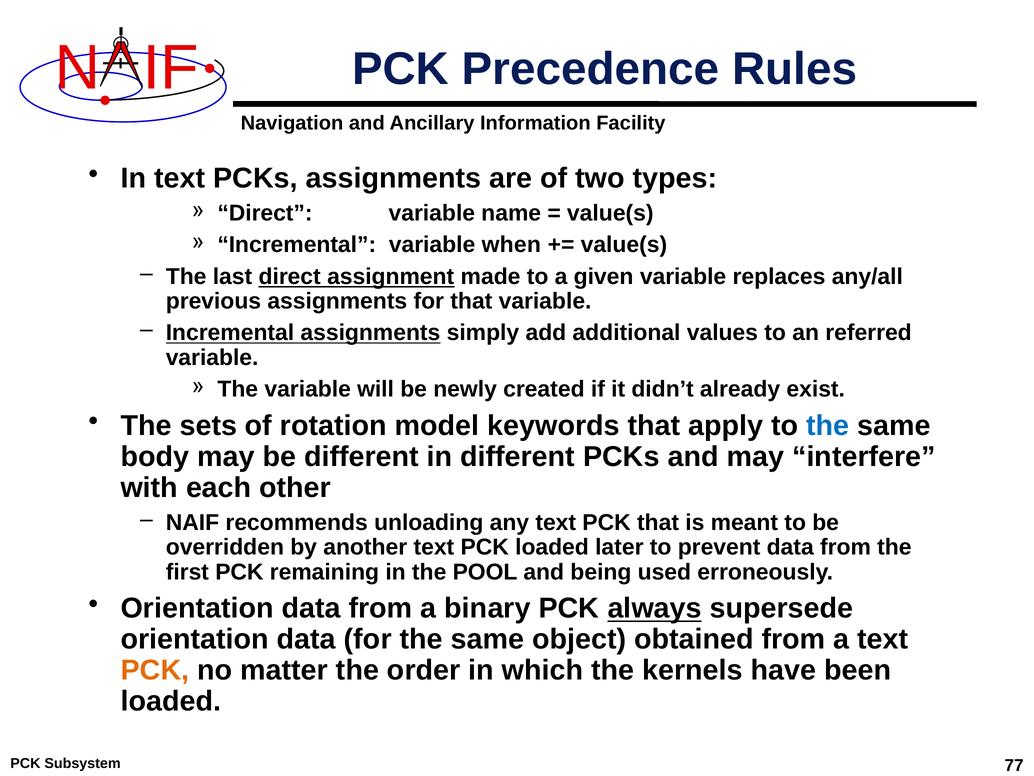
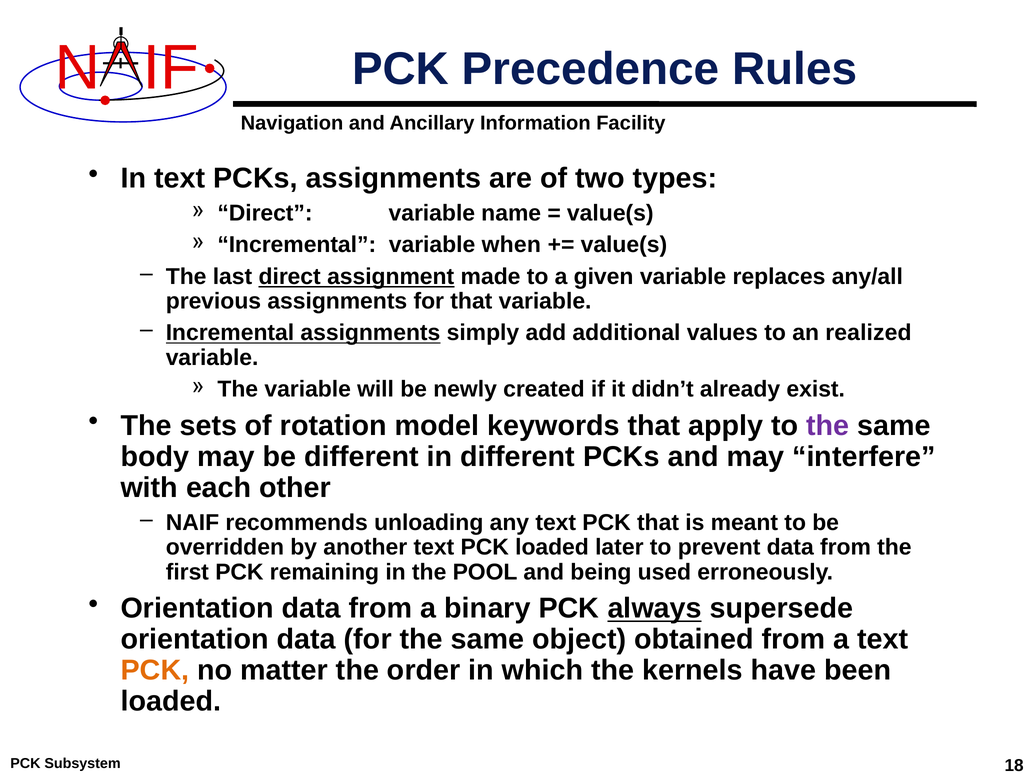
referred: referred -> realized
the at (828, 426) colour: blue -> purple
77: 77 -> 18
